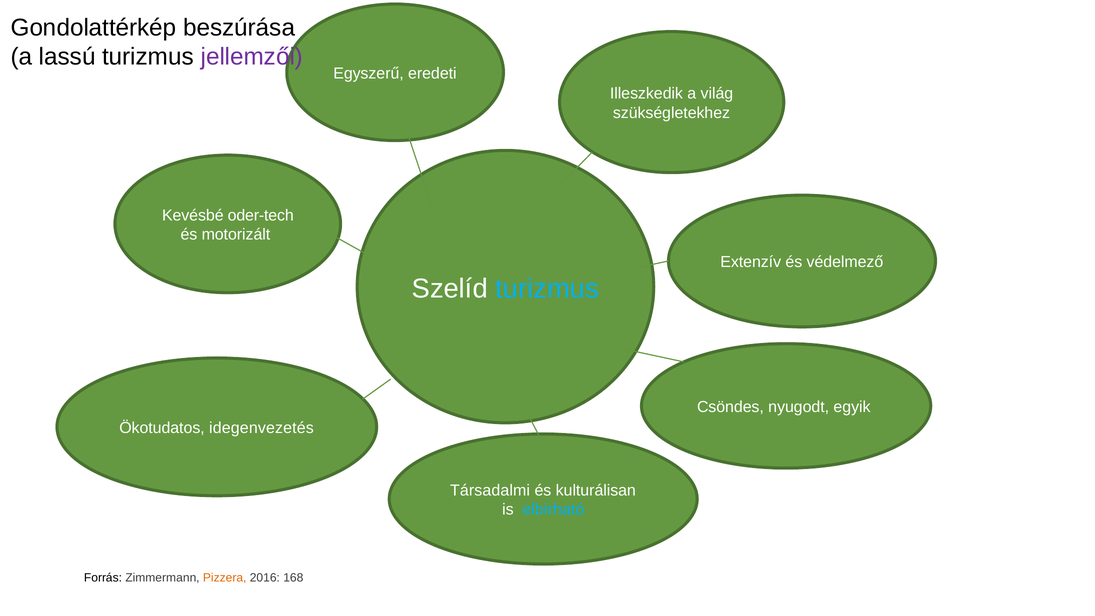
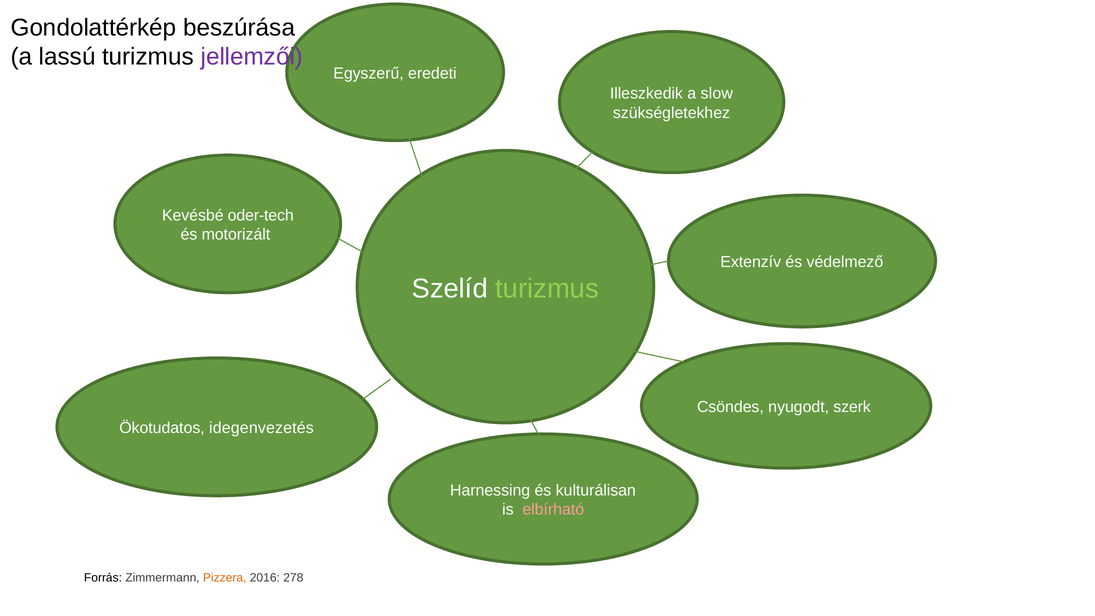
világ: világ -> slow
turizmus at (547, 288) colour: light blue -> light green
egyik: egyik -> szerk
Társadalmi: Társadalmi -> Harnessing
elbírható colour: light blue -> pink
168: 168 -> 278
